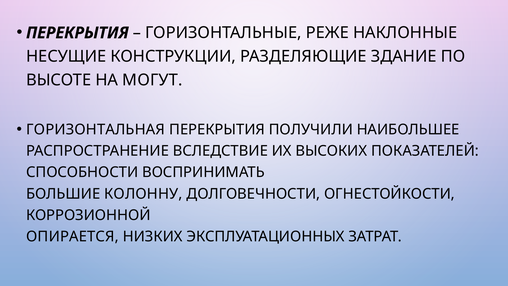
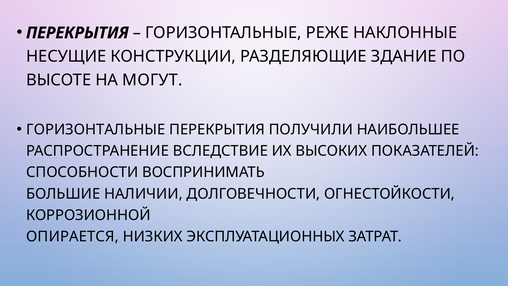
ГОРИЗОНТАЛЬНАЯ at (96, 130): ГОРИЗОНТАЛЬНАЯ -> ГОРИЗОНТАЛЬНЫЕ
КОЛОННУ: КОЛОННУ -> НАЛИЧИИ
